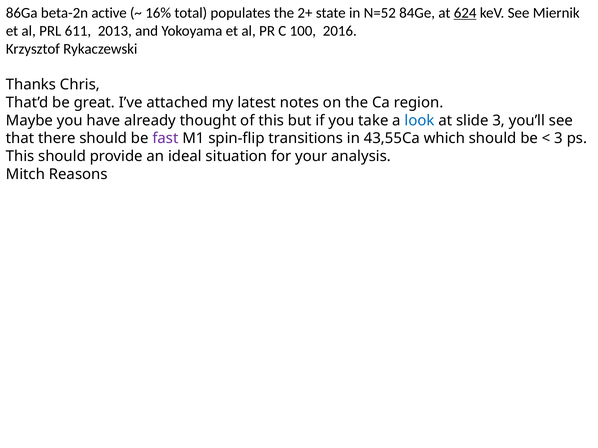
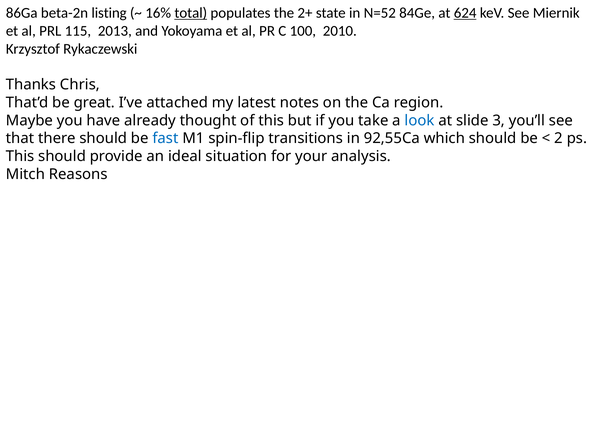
active: active -> listing
total underline: none -> present
611: 611 -> 115
2016: 2016 -> 2010
fast colour: purple -> blue
43,55Ca: 43,55Ca -> 92,55Ca
3 at (559, 139): 3 -> 2
